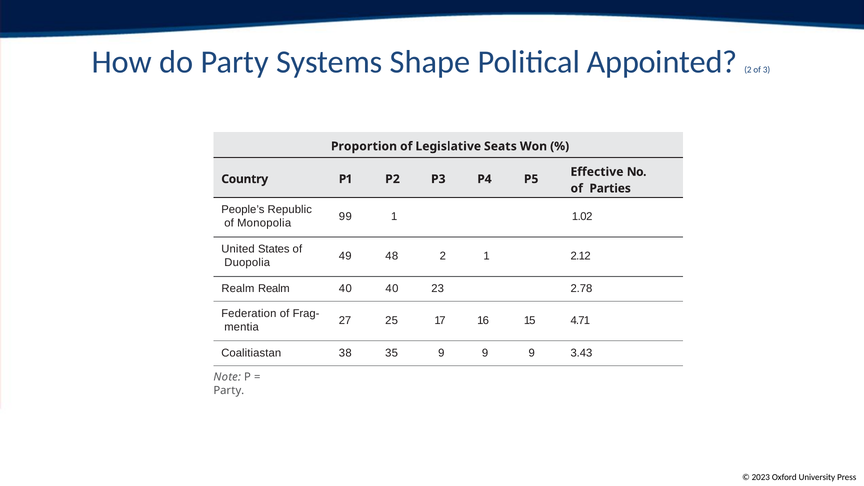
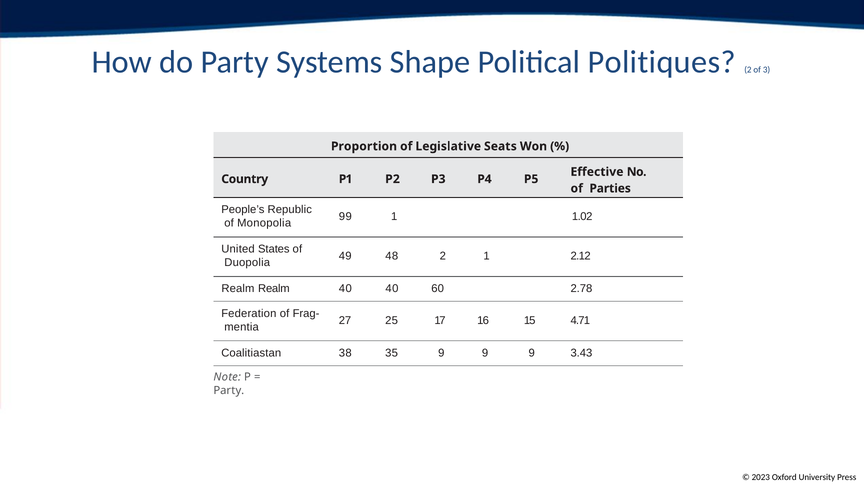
Appointed: Appointed -> Politiques
23: 23 -> 60
